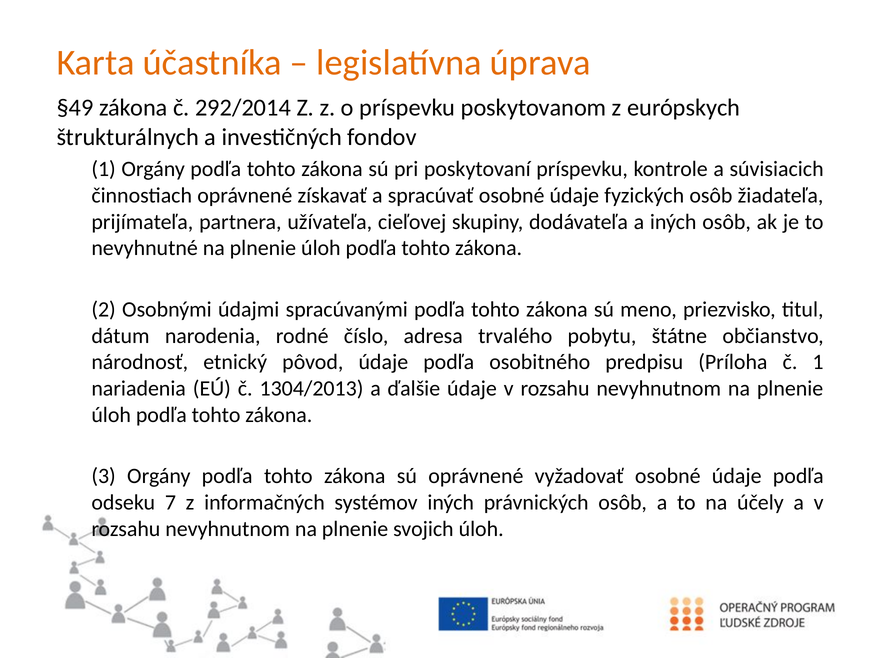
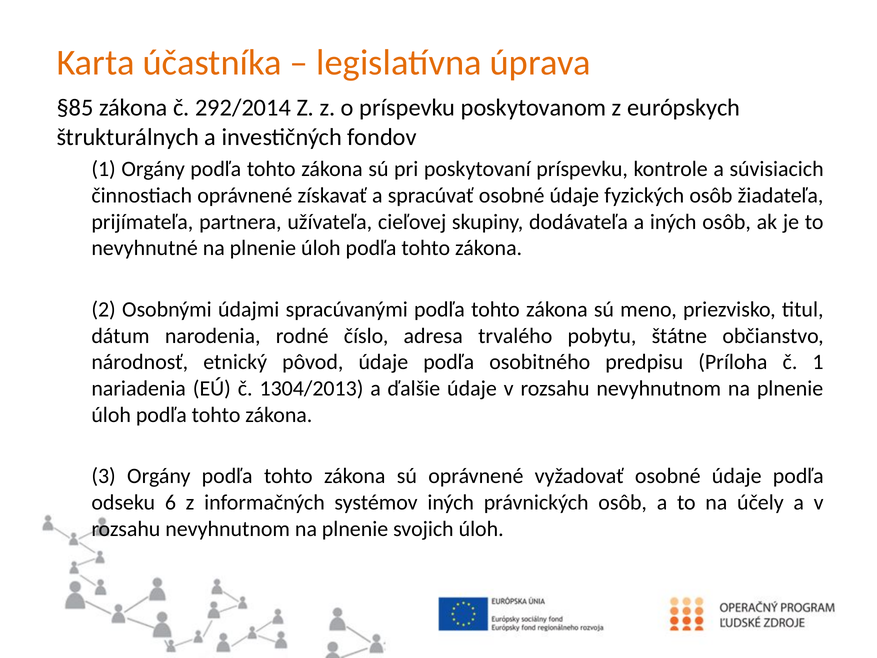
§49: §49 -> §85
7: 7 -> 6
